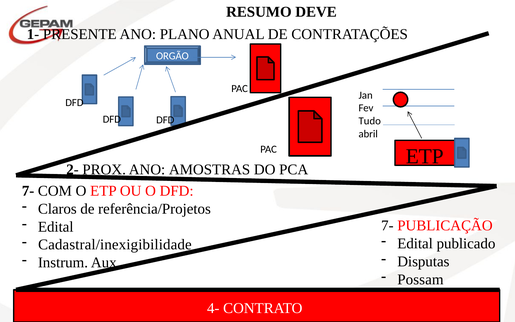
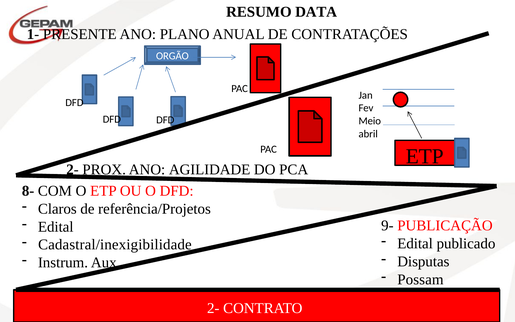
DEVE: DEVE -> DATA
Tudo: Tudo -> Meio
AMOSTRAS: AMOSTRAS -> AGILIDADE
7- at (28, 191): 7- -> 8-
7- at (387, 226): 7- -> 9-
4- at (213, 308): 4- -> 2-
